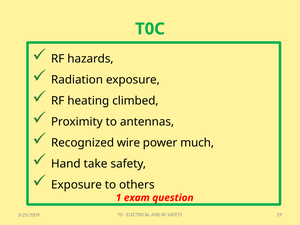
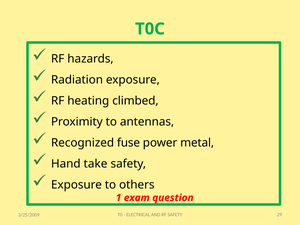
wire: wire -> fuse
much: much -> metal
